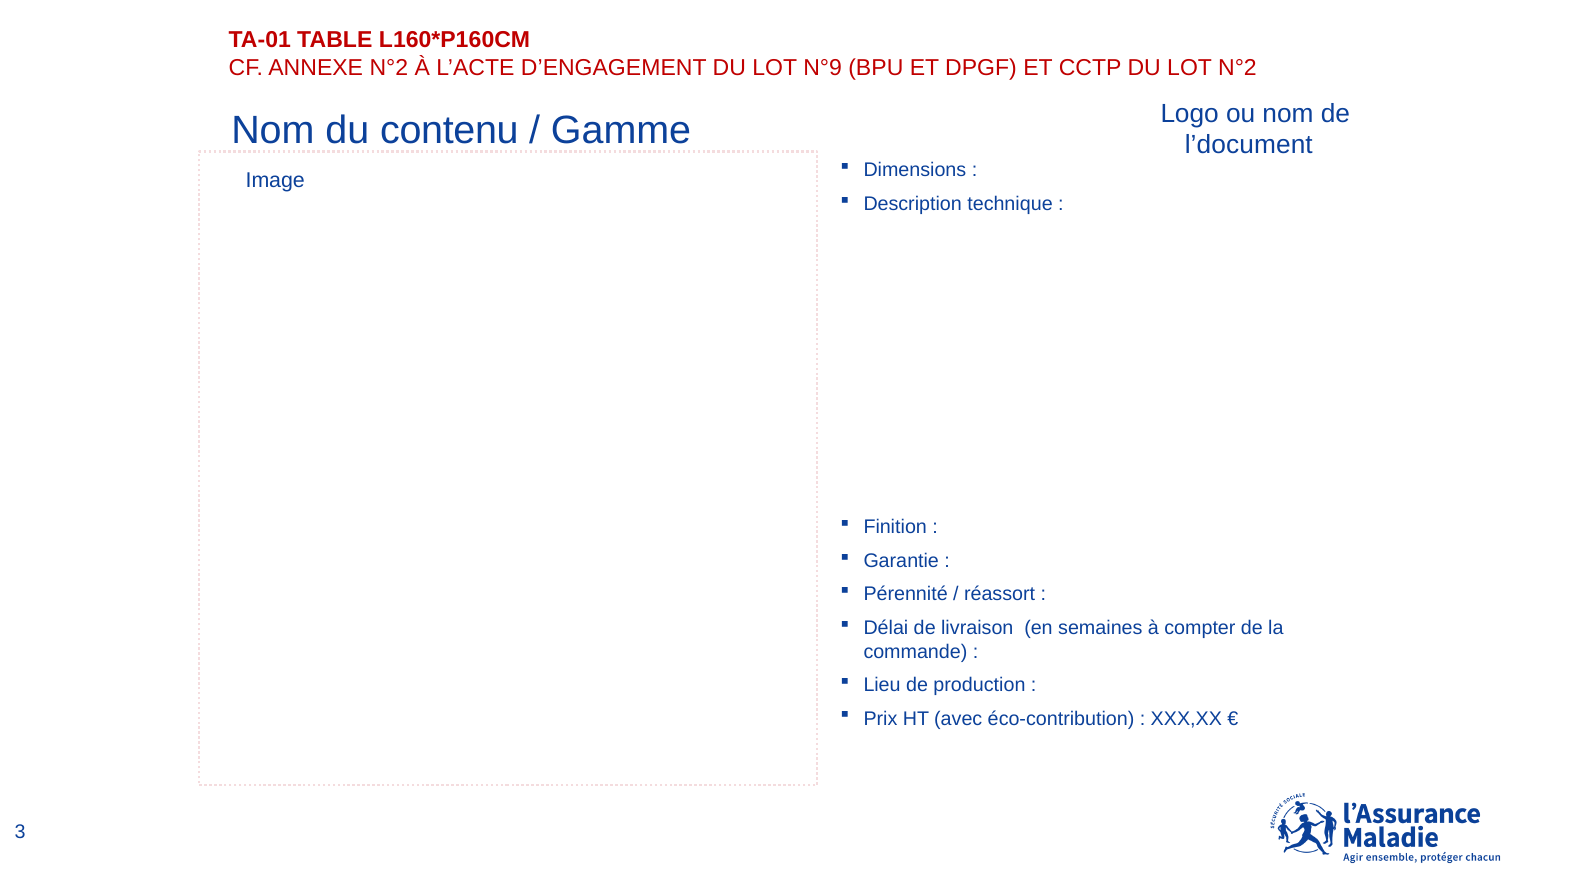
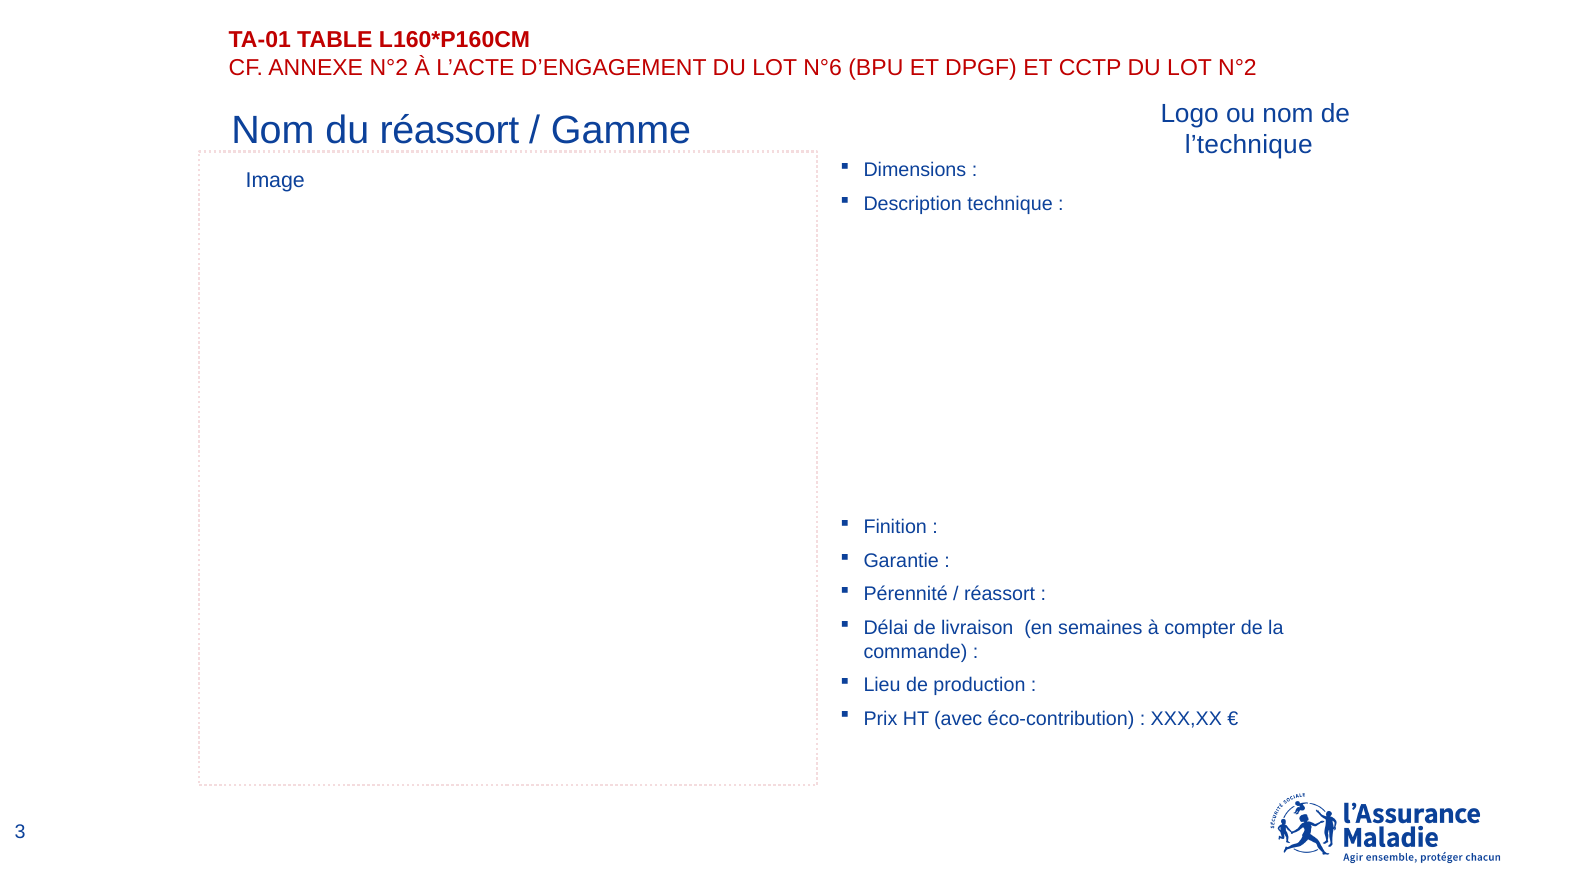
N°9: N°9 -> N°6
du contenu: contenu -> réassort
l’document: l’document -> l’technique
